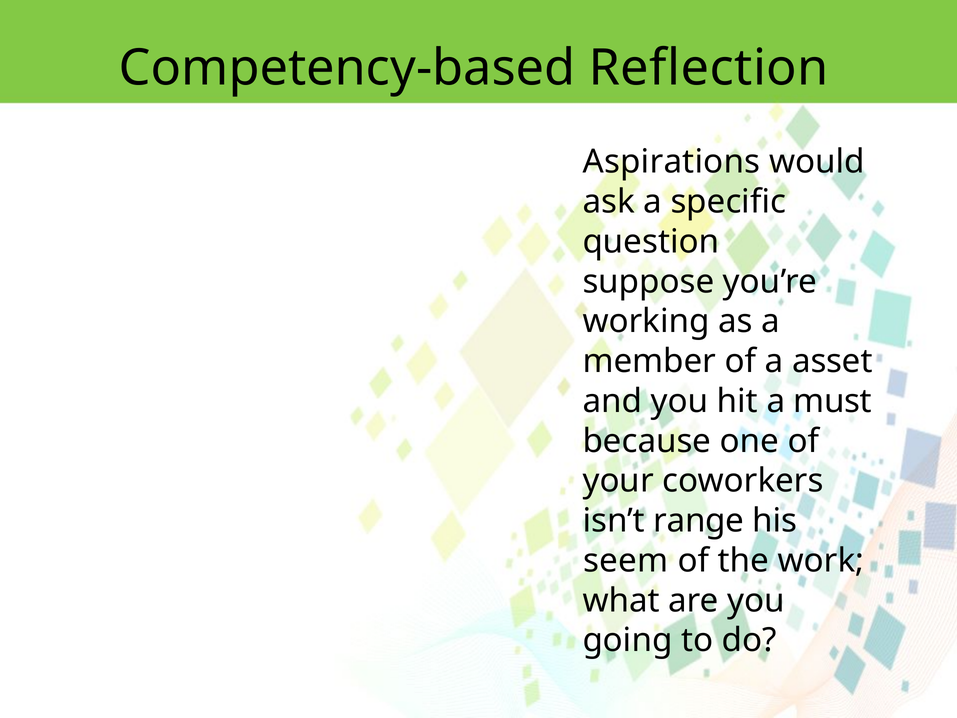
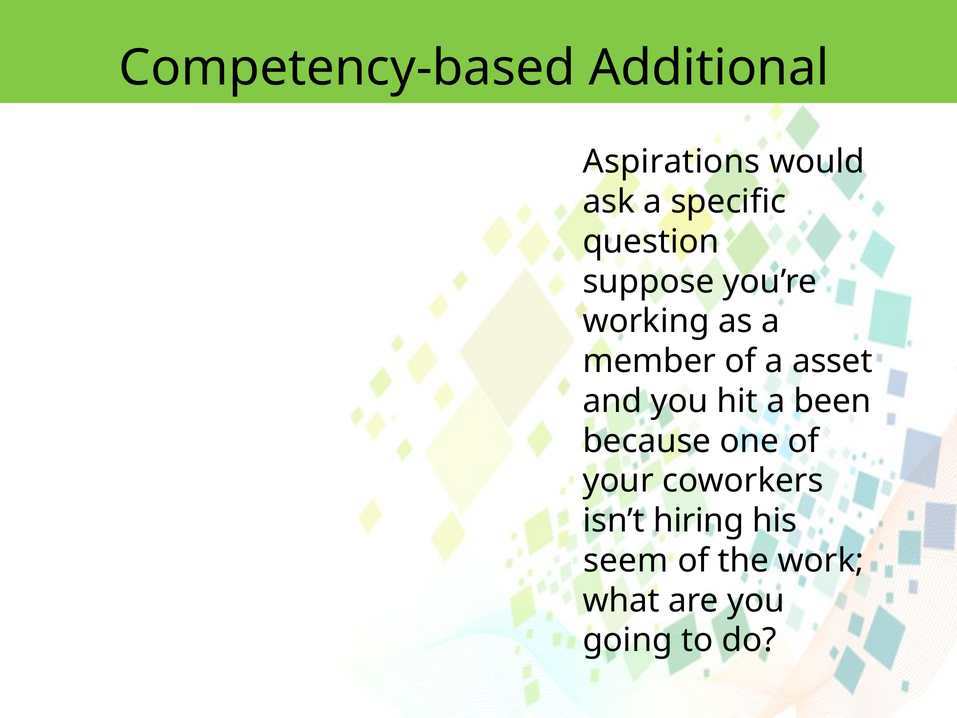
Reflection: Reflection -> Additional
must: must -> been
range: range -> hiring
